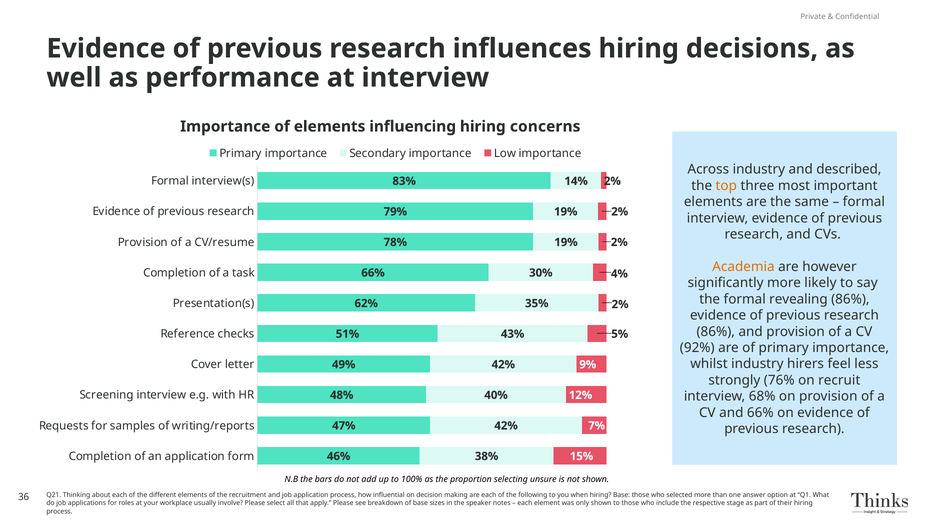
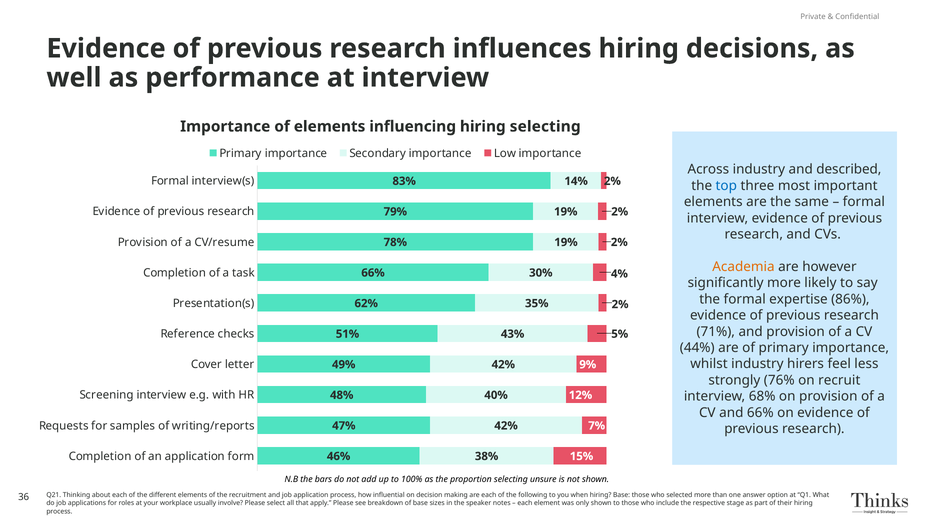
hiring concerns: concerns -> selecting
top colour: orange -> blue
revealing: revealing -> expertise
86% at (716, 331): 86% -> 71%
92%: 92% -> 44%
